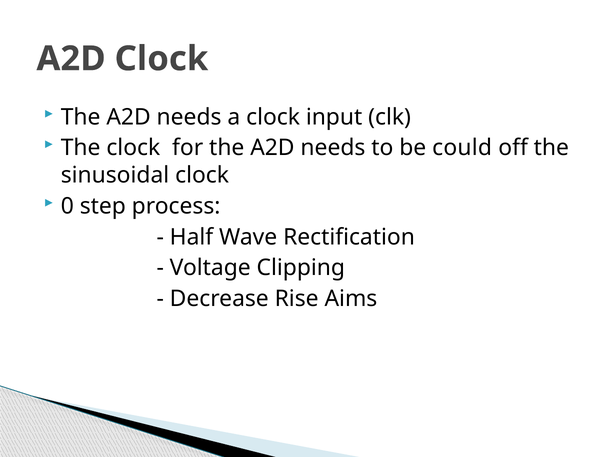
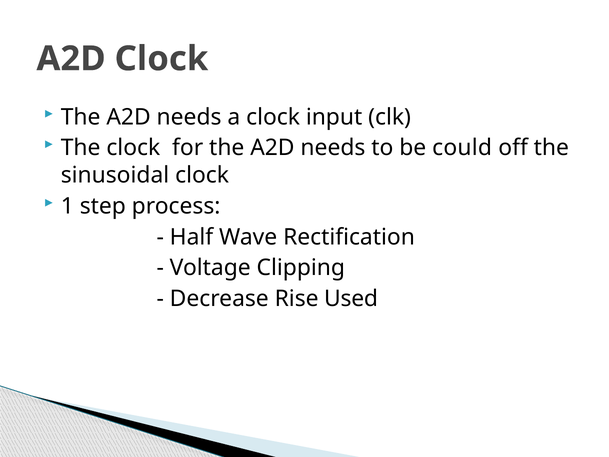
0: 0 -> 1
Aims: Aims -> Used
